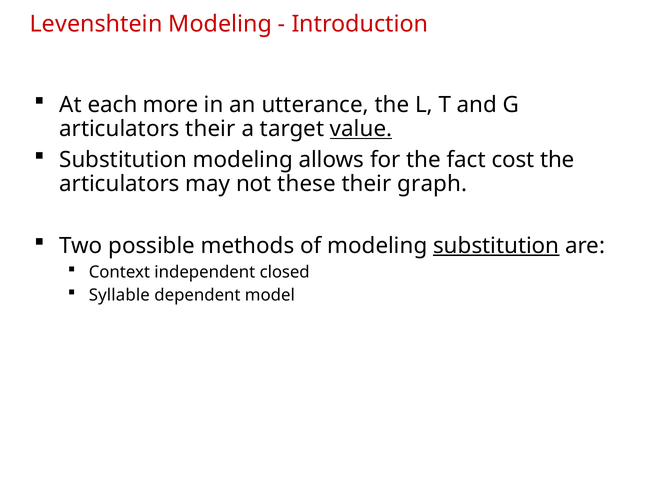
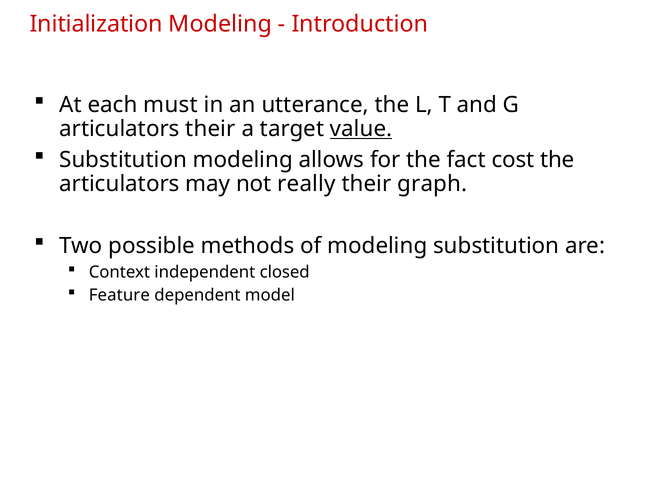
Levenshtein: Levenshtein -> Initialization
more: more -> must
these: these -> really
substitution at (496, 246) underline: present -> none
Syllable: Syllable -> Feature
